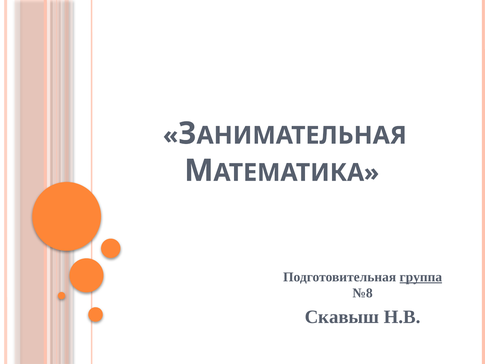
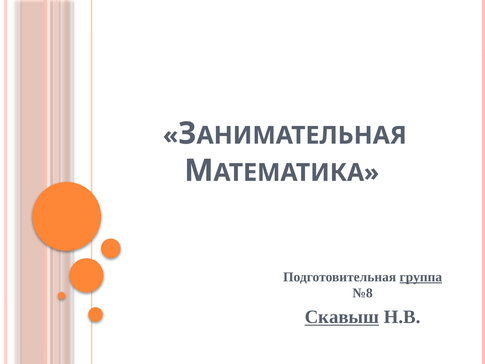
Скавыш underline: none -> present
